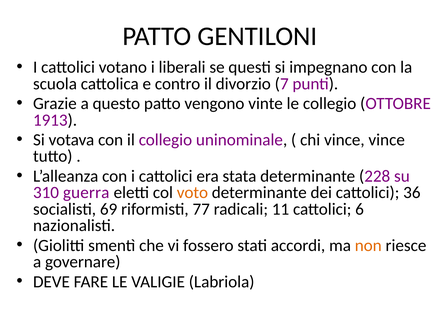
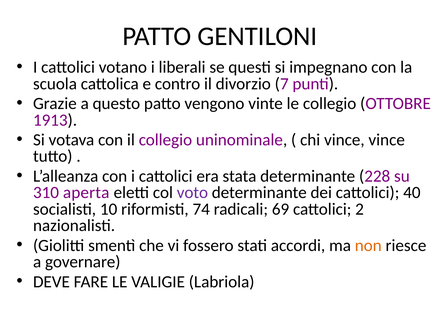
guerra: guerra -> aperta
voto colour: orange -> purple
36: 36 -> 40
69: 69 -> 10
77: 77 -> 74
11: 11 -> 69
6: 6 -> 2
